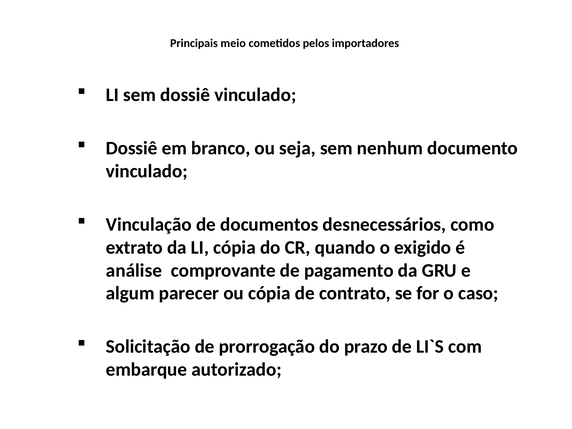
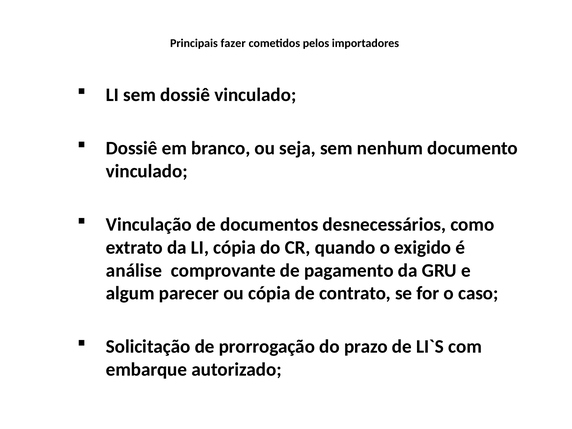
meio: meio -> fazer
